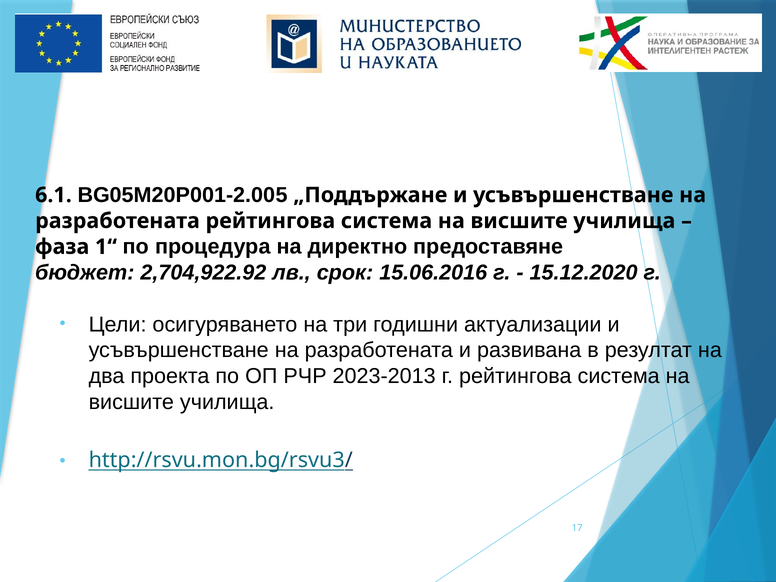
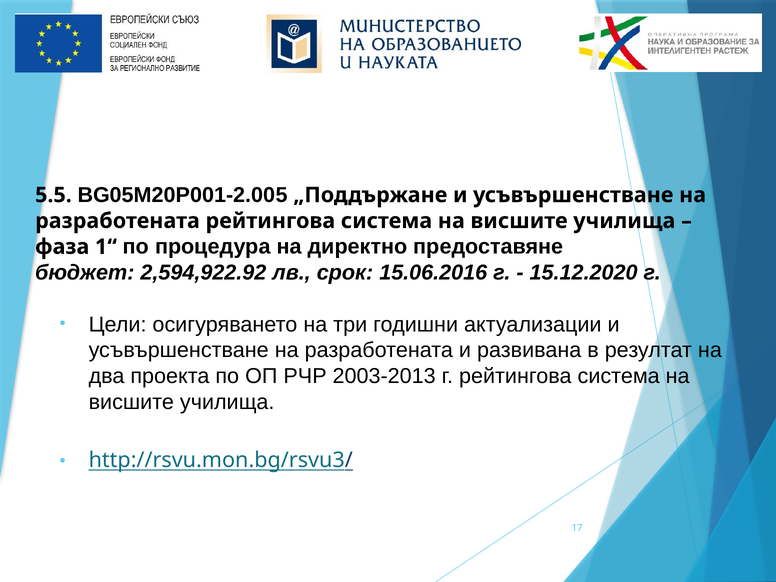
6.1: 6.1 -> 5.5
2,704,922.92: 2,704,922.92 -> 2,594,922.92
2023-2013: 2023-2013 -> 2003-2013
